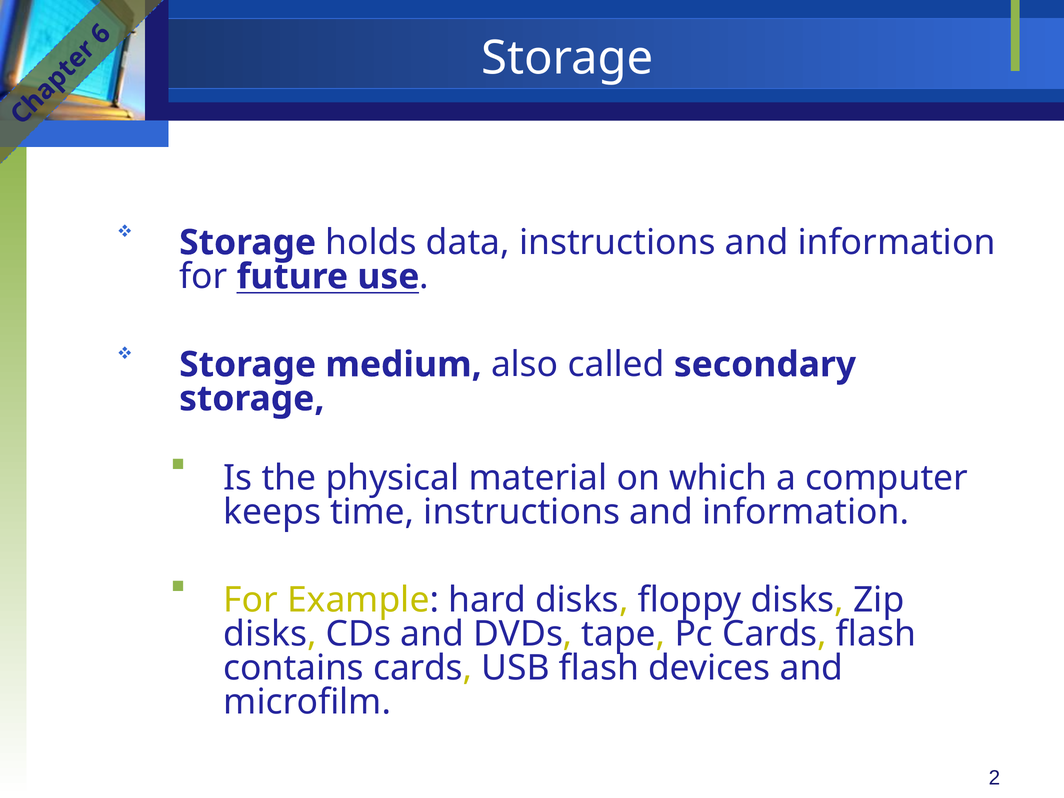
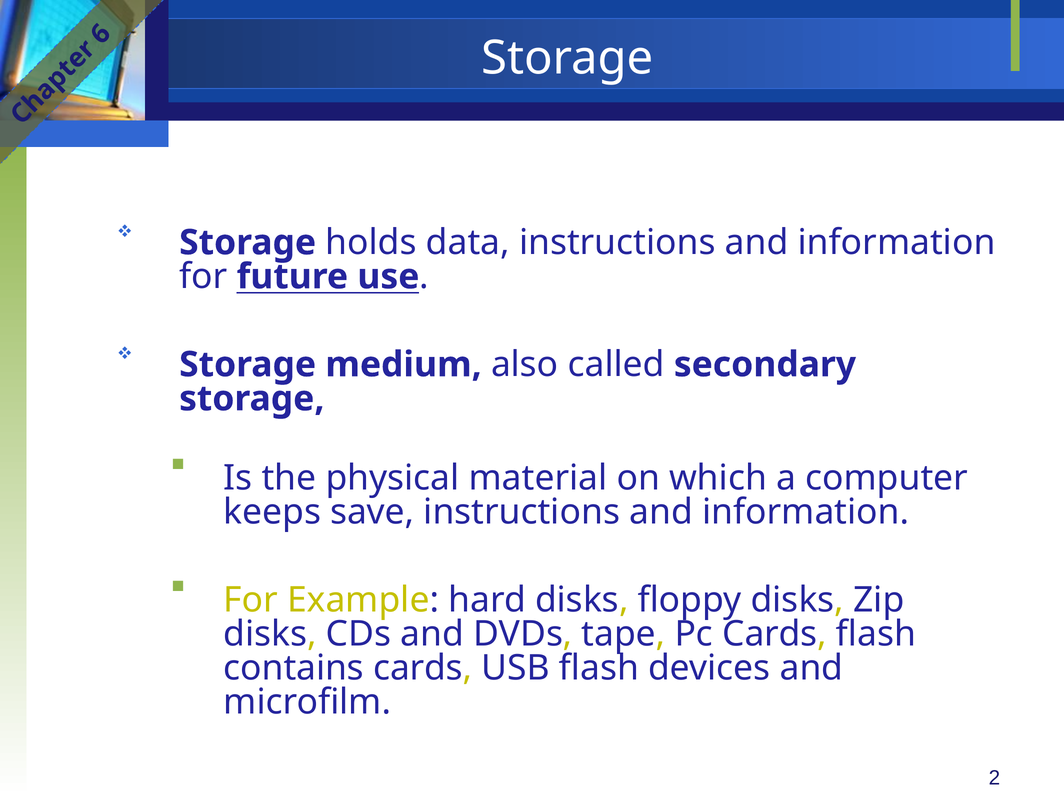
time: time -> save
